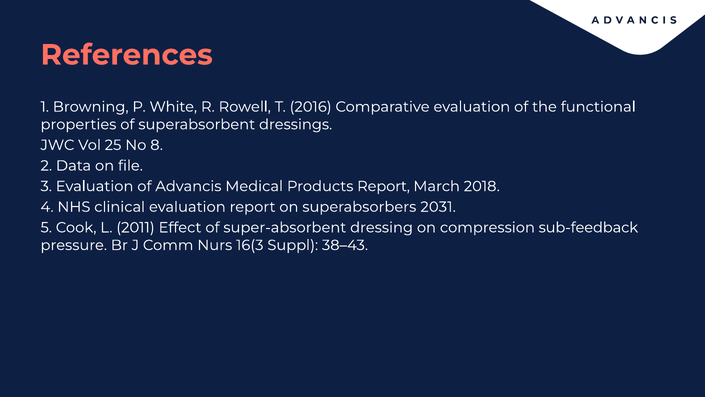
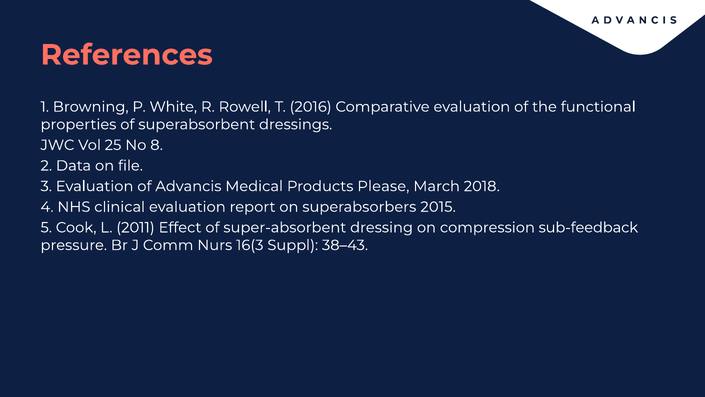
Products Report: Report -> Please
2031: 2031 -> 2015
